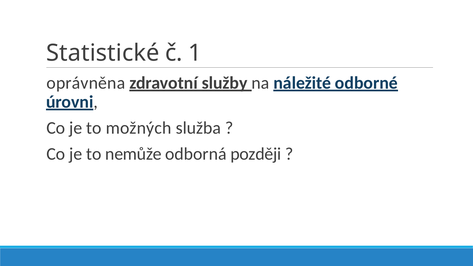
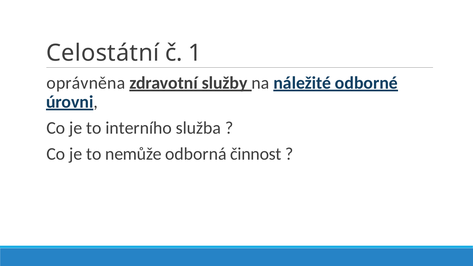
Statistické: Statistické -> Celostátní
možných: možných -> interního
později: později -> činnost
